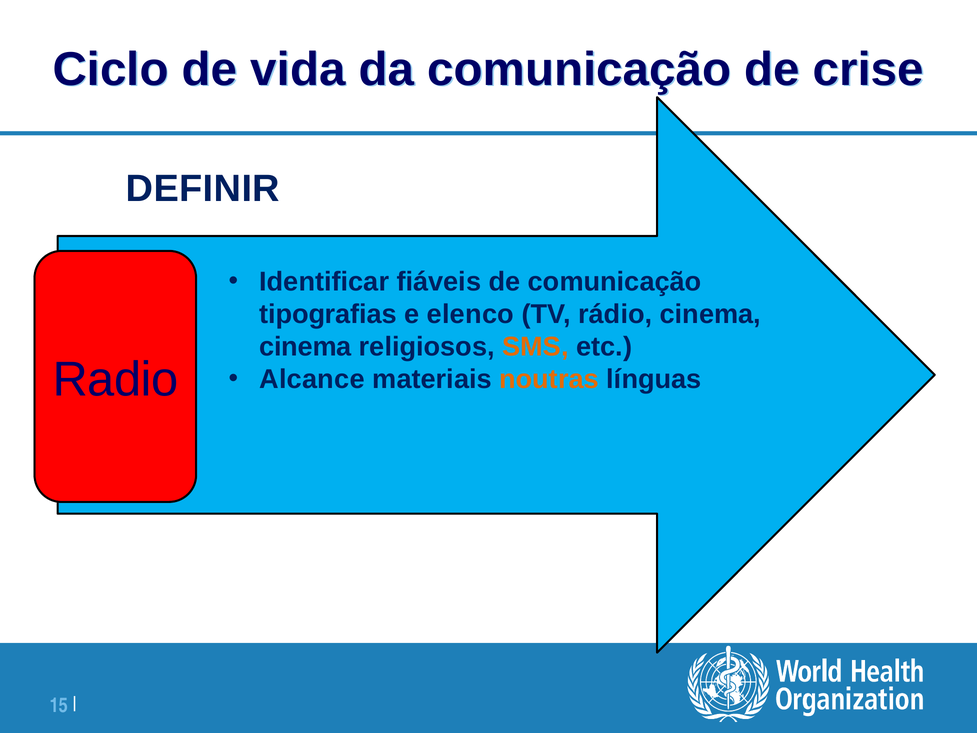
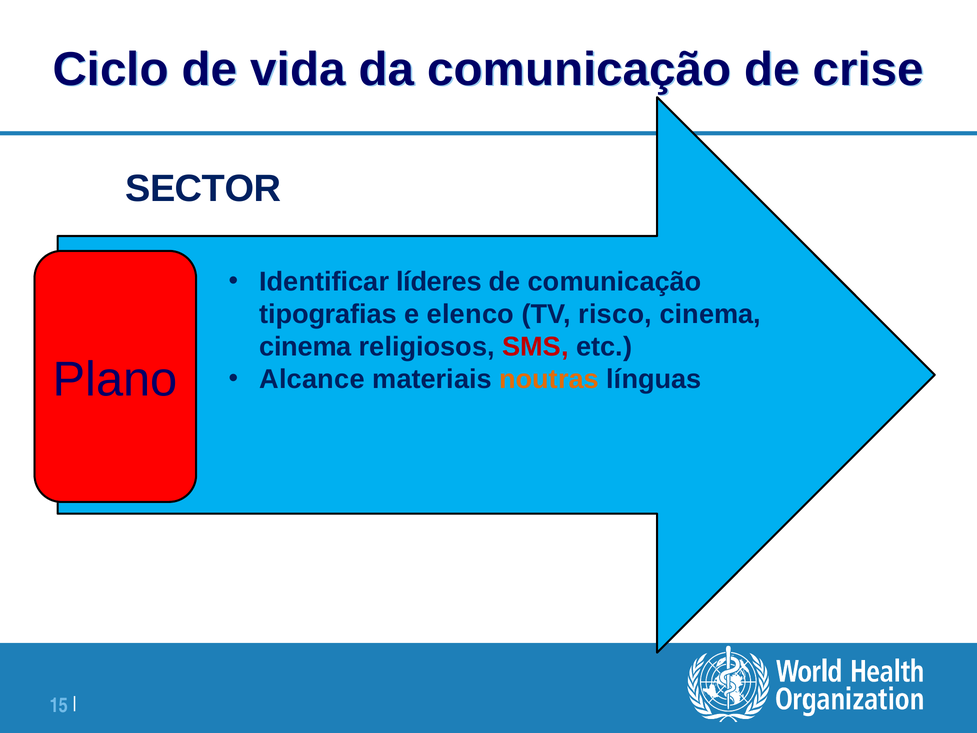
DEFINIR: DEFINIR -> SECTOR
fiáveis: fiáveis -> líderes
rádio: rádio -> risco
SMS colour: orange -> red
Radio: Radio -> Plano
